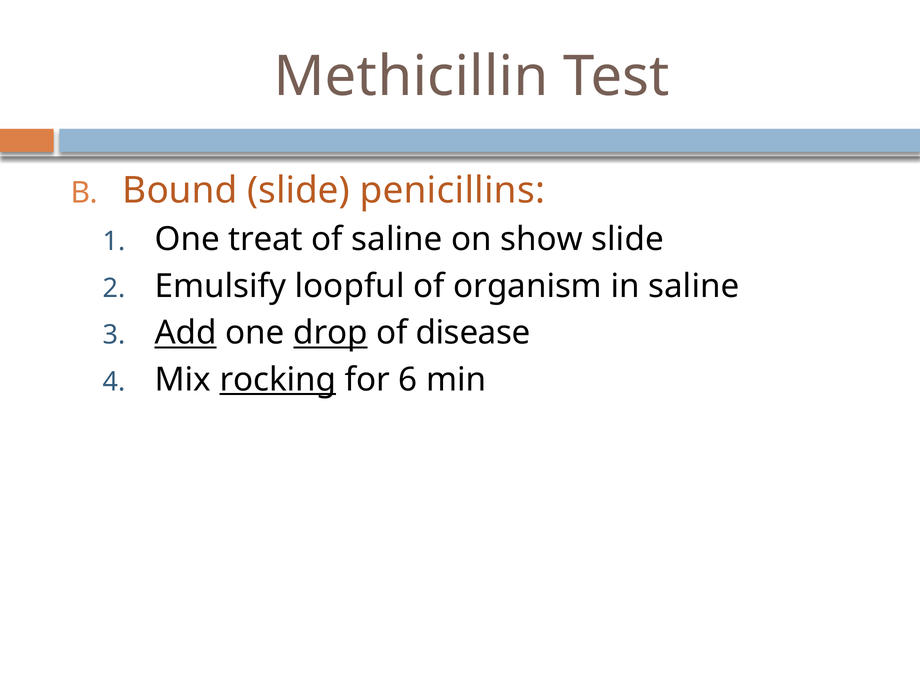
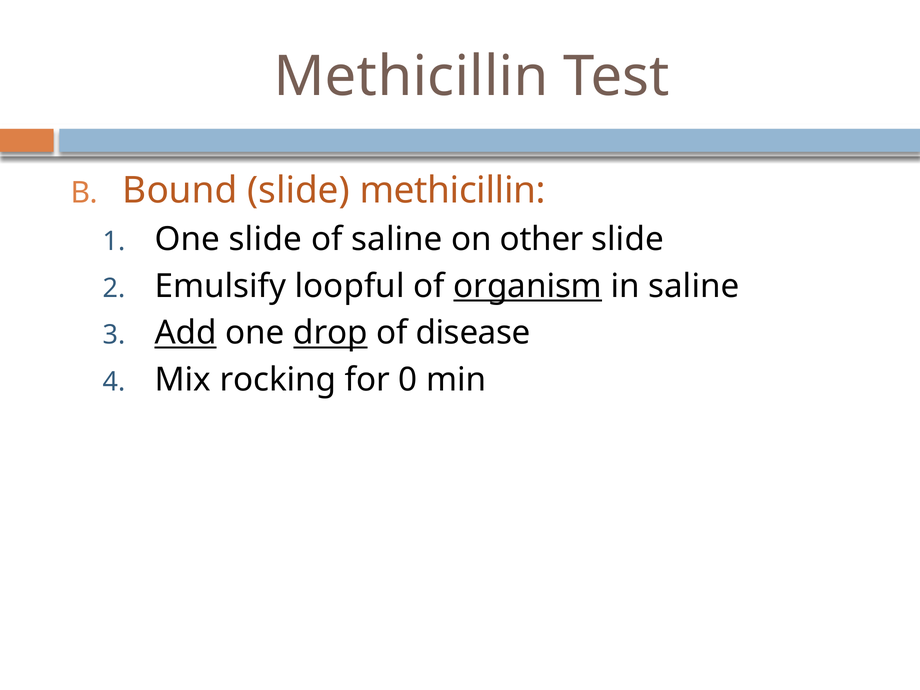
slide penicillins: penicillins -> methicillin
One treat: treat -> slide
show: show -> other
organism underline: none -> present
rocking underline: present -> none
6: 6 -> 0
